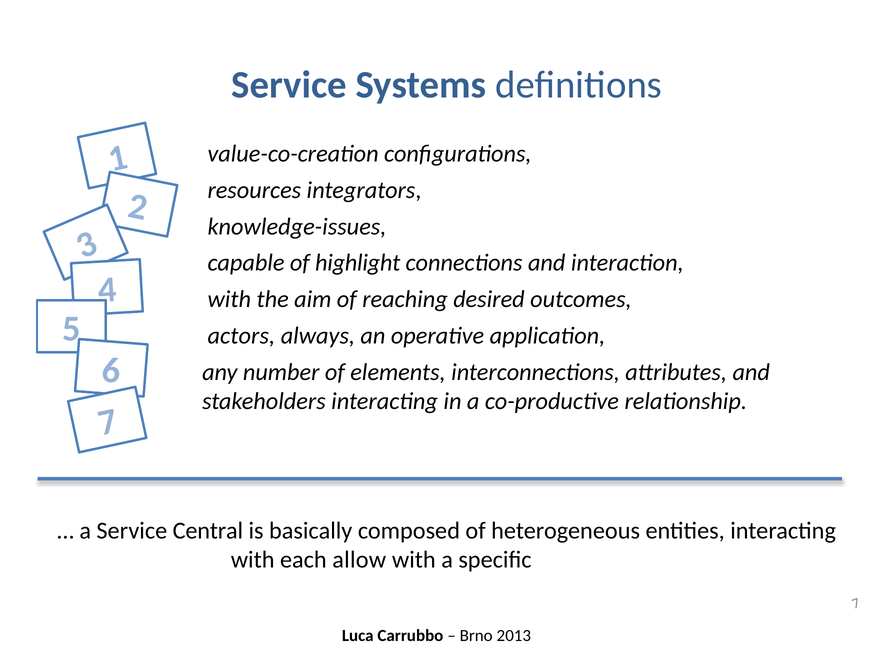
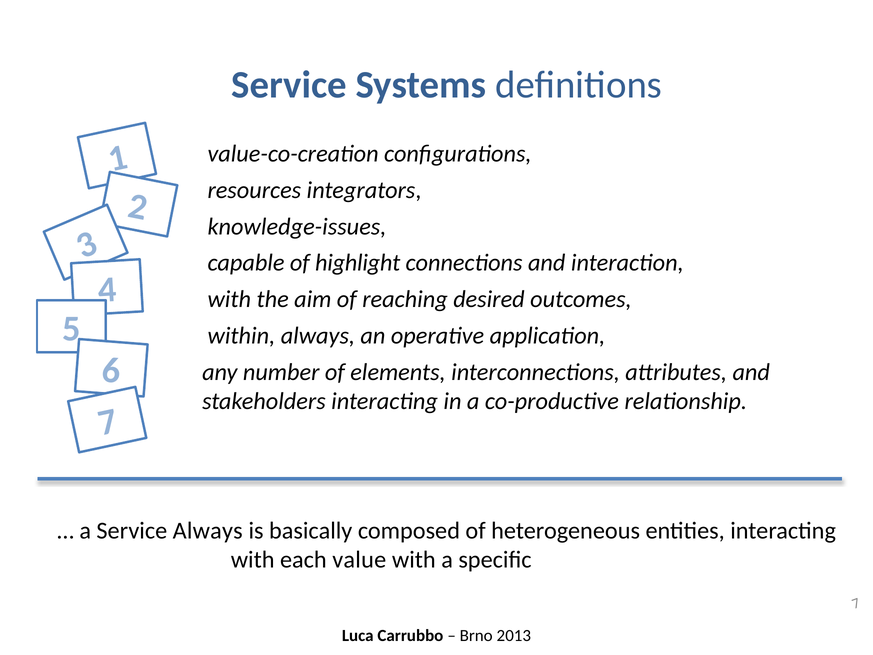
actors: actors -> within
Service Central: Central -> Always
allow: allow -> value
